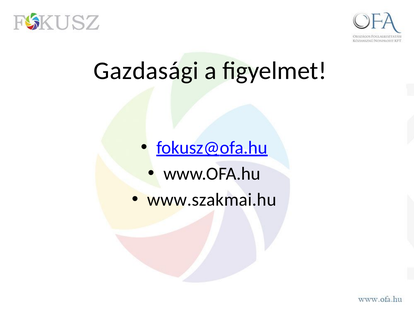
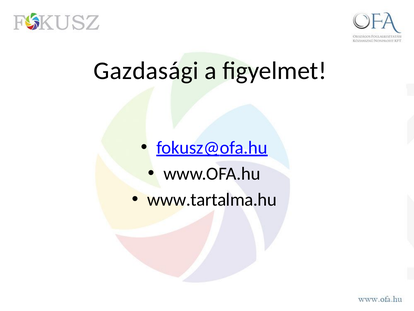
www.szakmai.hu: www.szakmai.hu -> www.tartalma.hu
